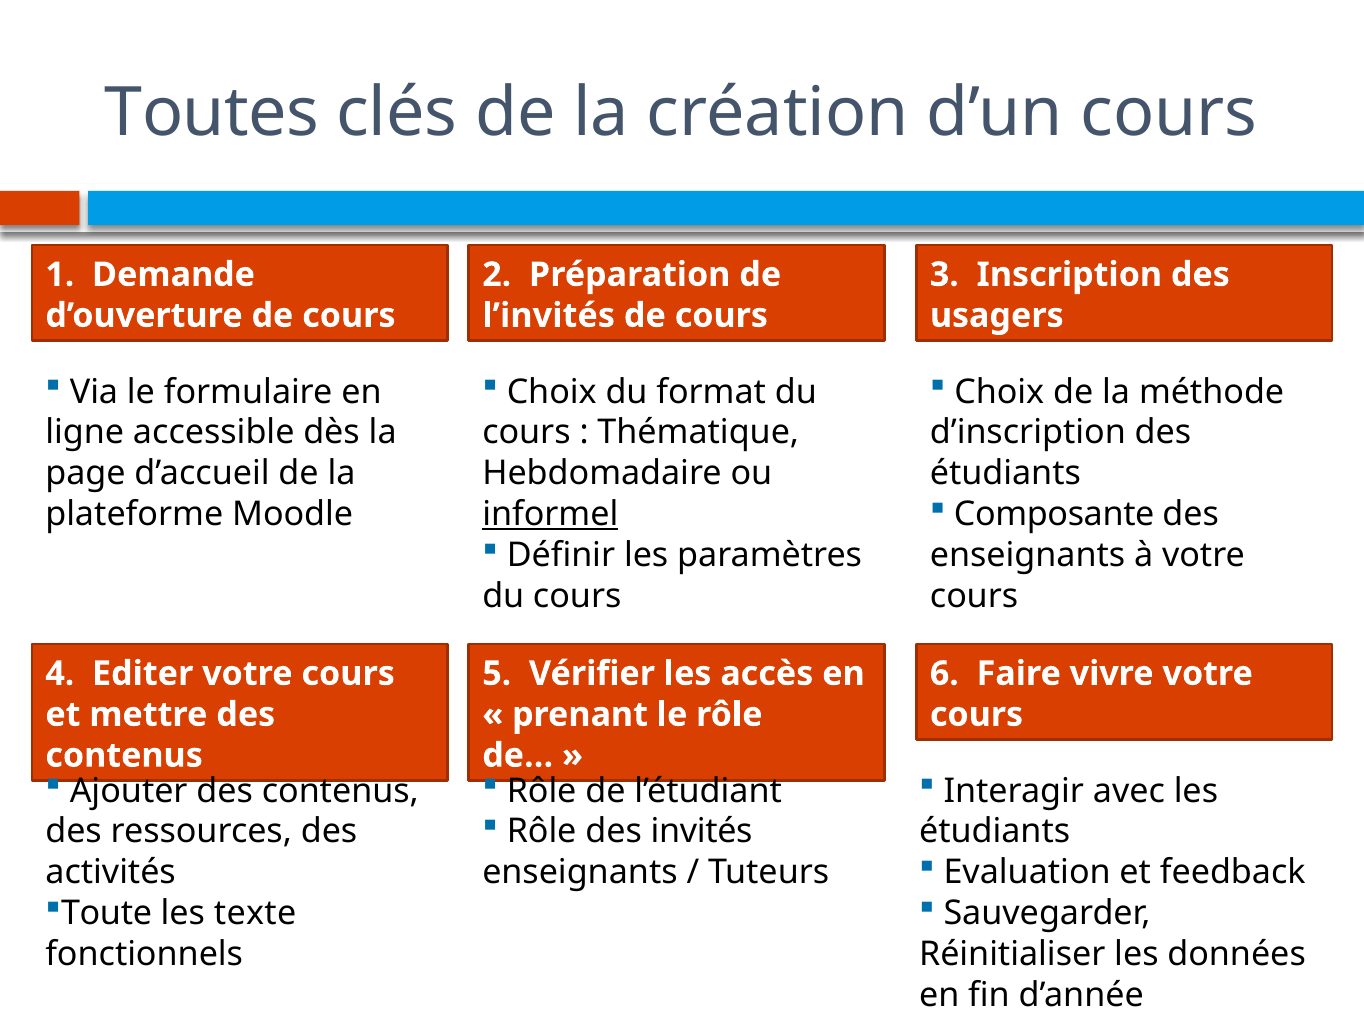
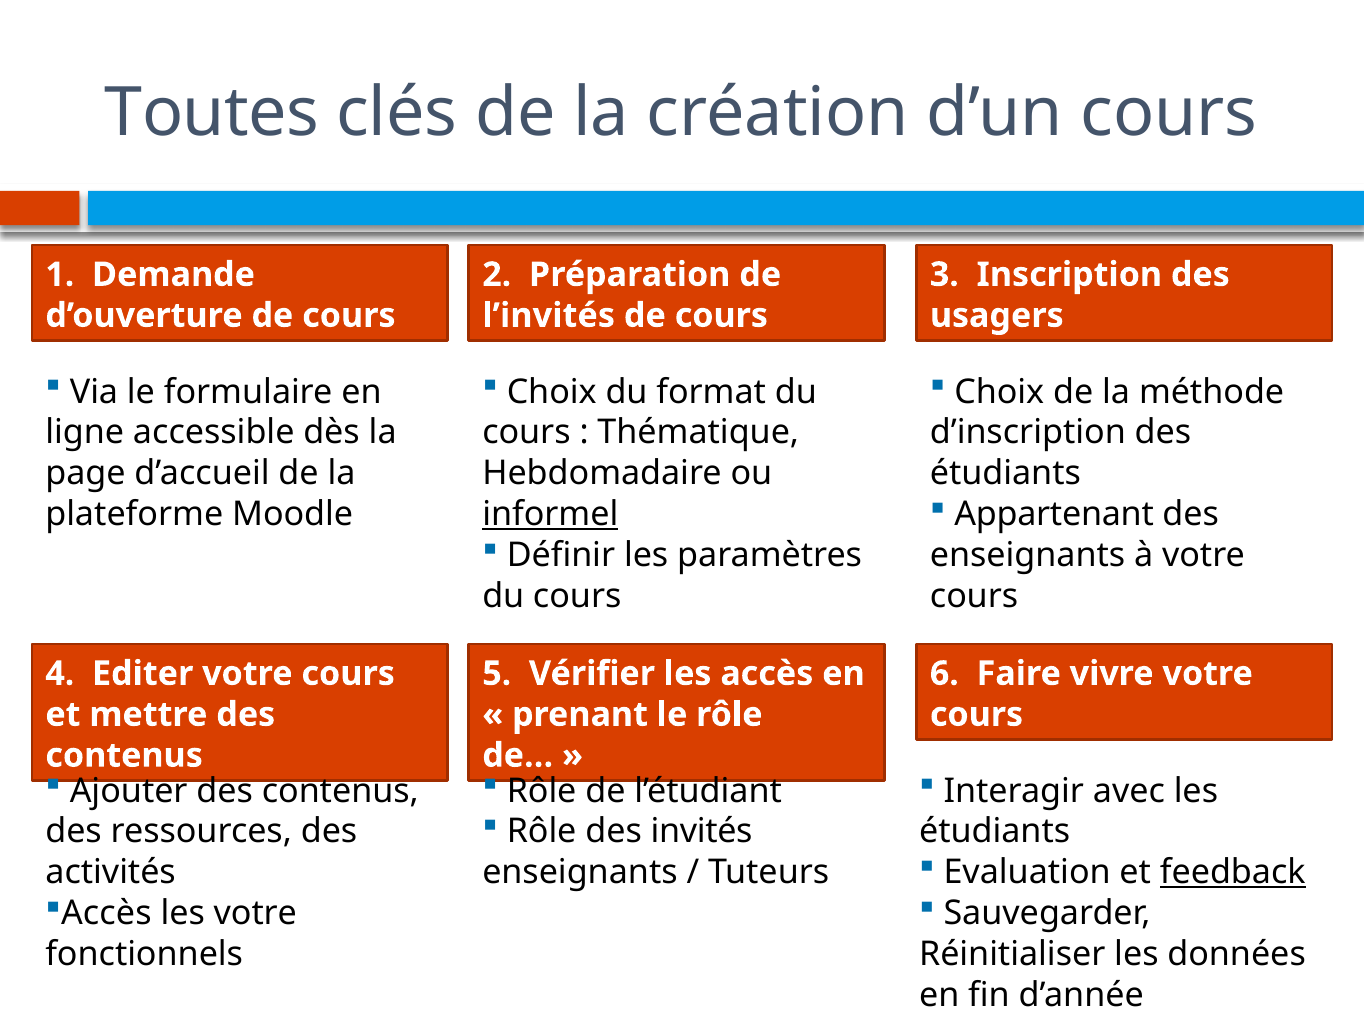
Composante: Composante -> Appartenant
feedback underline: none -> present
Toute at (107, 914): Toute -> Accès
les texte: texte -> votre
